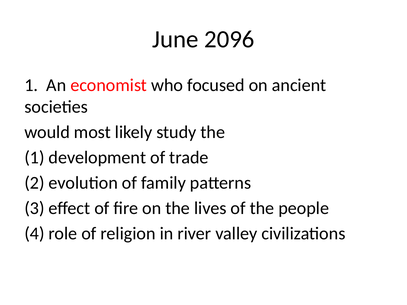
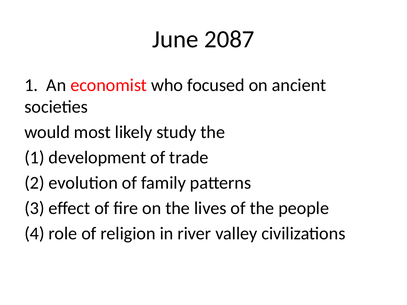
2096: 2096 -> 2087
